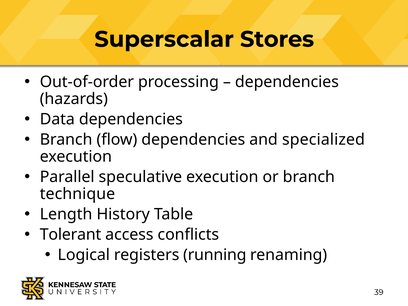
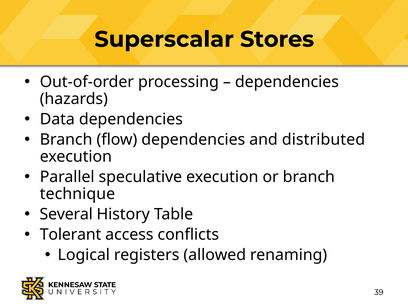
specialized: specialized -> distributed
Length: Length -> Several
running: running -> allowed
